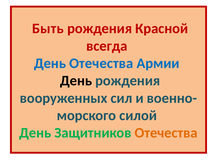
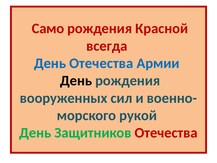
Быть: Быть -> Само
силой: силой -> рукой
Отечества at (166, 133) colour: orange -> red
